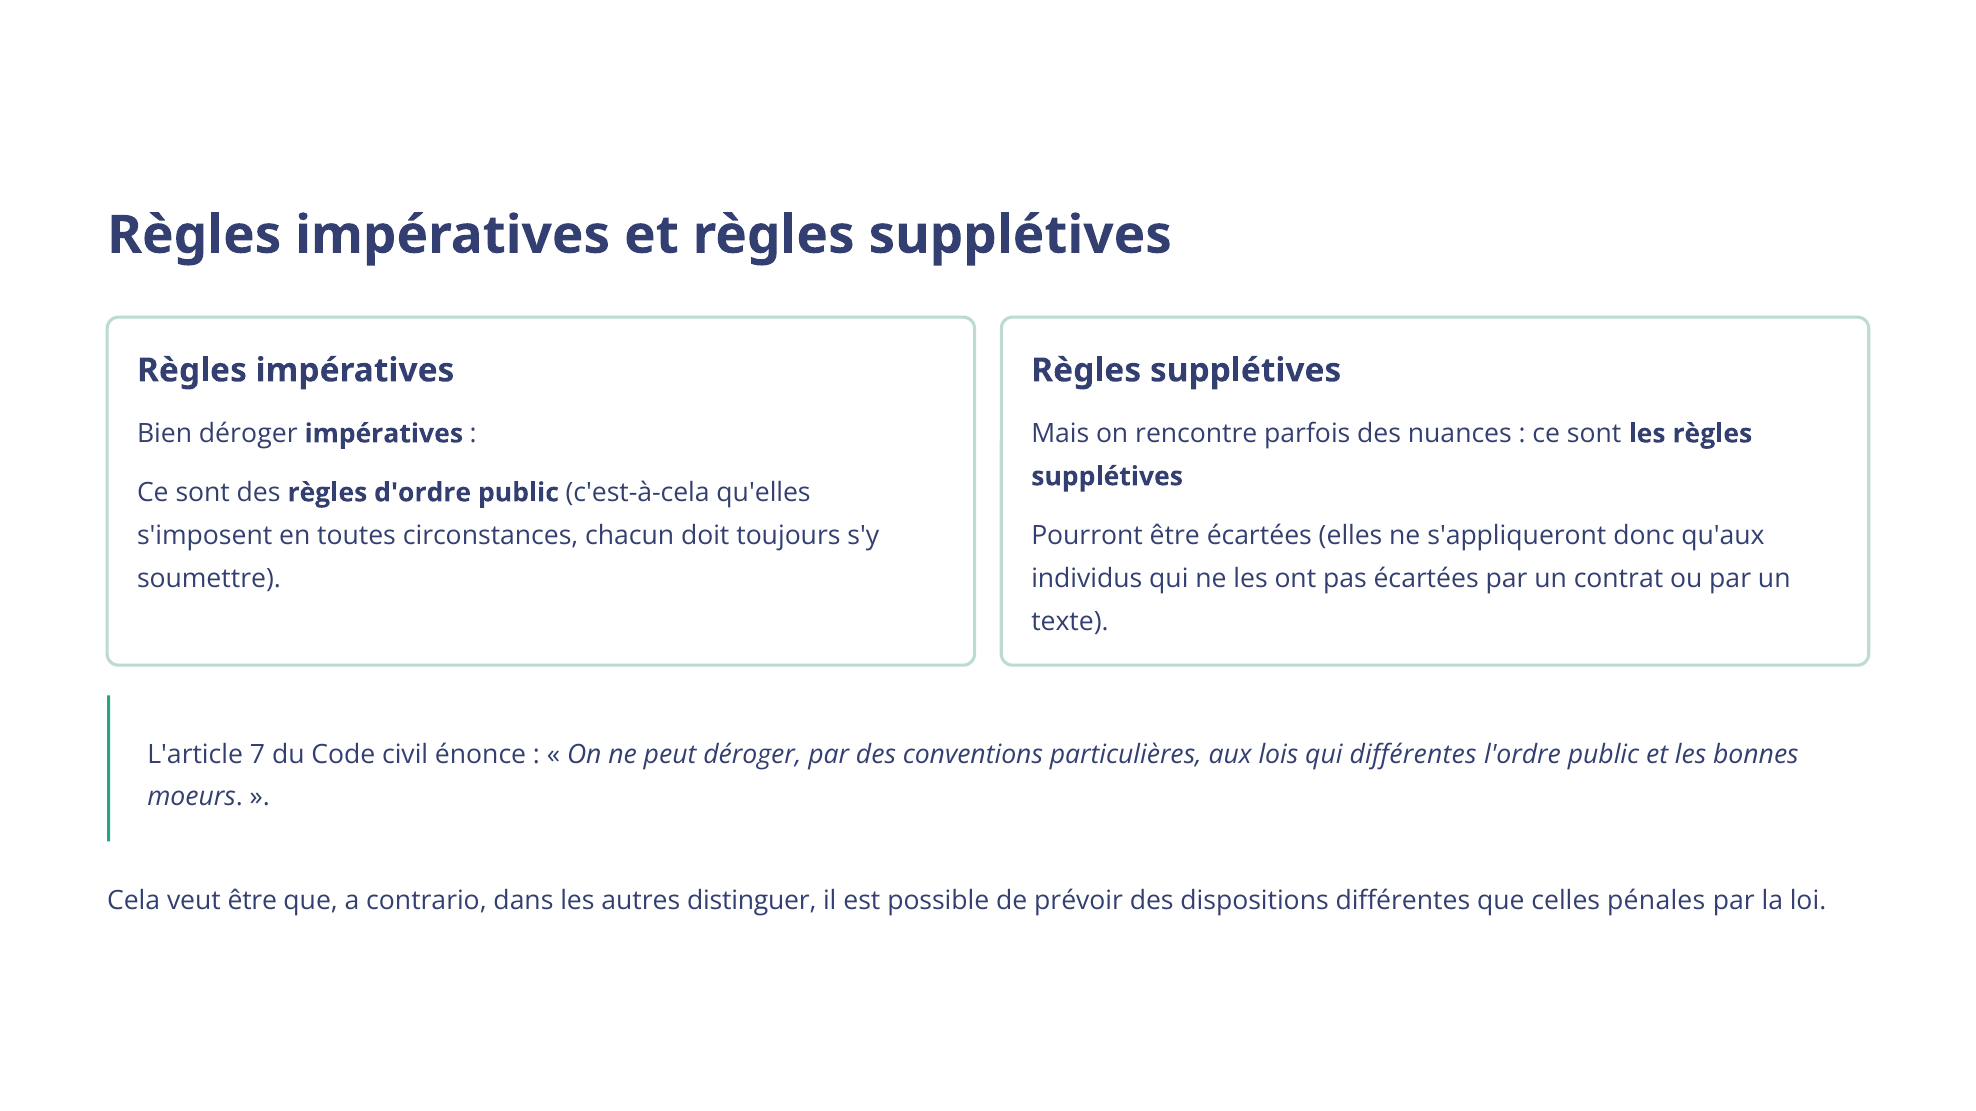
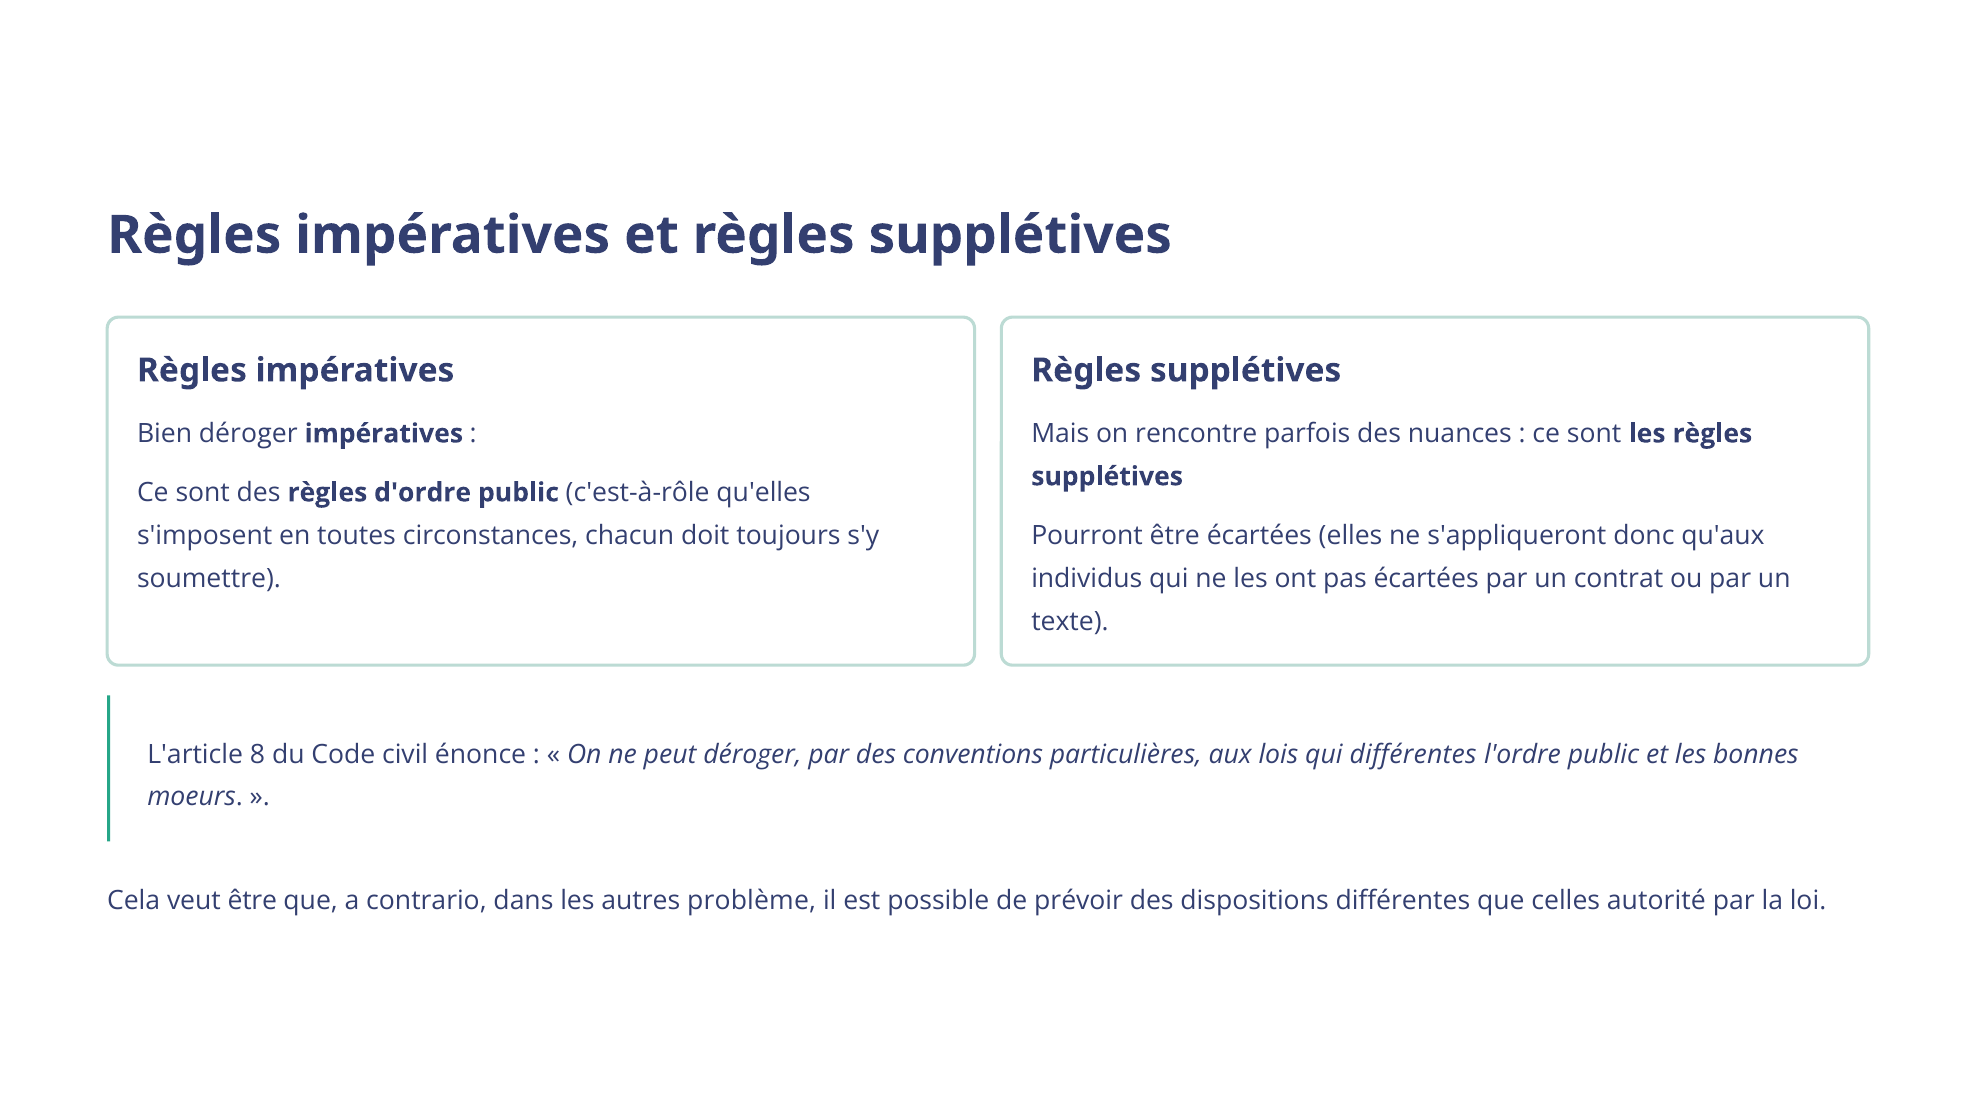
c'est-à-cela: c'est-à-cela -> c'est-à-rôle
7: 7 -> 8
distinguer: distinguer -> problème
pénales: pénales -> autorité
